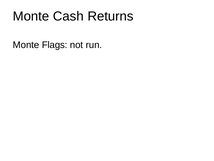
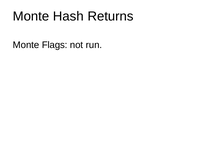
Cash: Cash -> Hash
